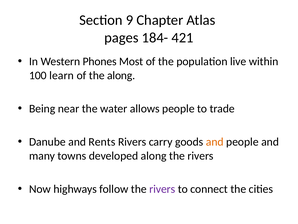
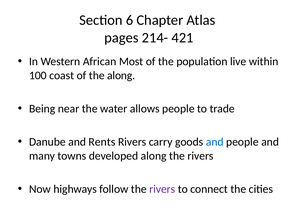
9: 9 -> 6
184-: 184- -> 214-
Phones: Phones -> African
learn: learn -> coast
and at (215, 142) colour: orange -> blue
